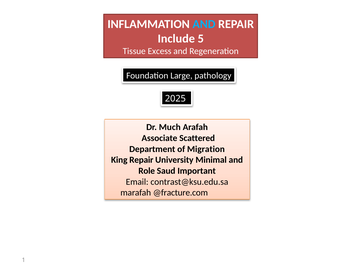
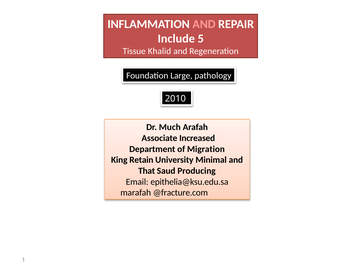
AND at (204, 24) colour: light blue -> pink
Excess: Excess -> Khalid
2025: 2025 -> 2010
Scattered: Scattered -> Increased
King Repair: Repair -> Retain
Role: Role -> That
Important: Important -> Producing
contrast@ksu.edu.sa: contrast@ksu.edu.sa -> epithelia@ksu.edu.sa
